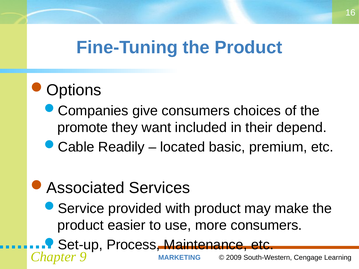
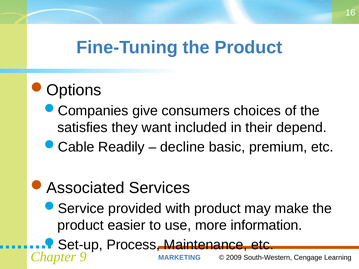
promote: promote -> satisfies
located: located -> decline
more consumers: consumers -> information
